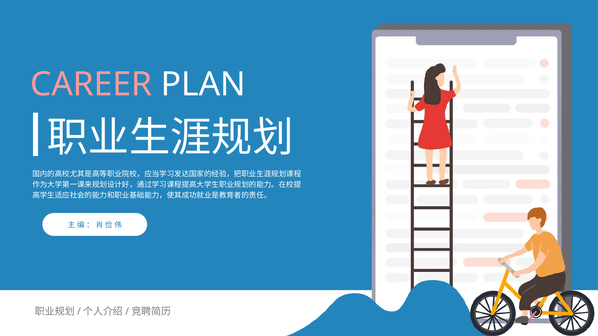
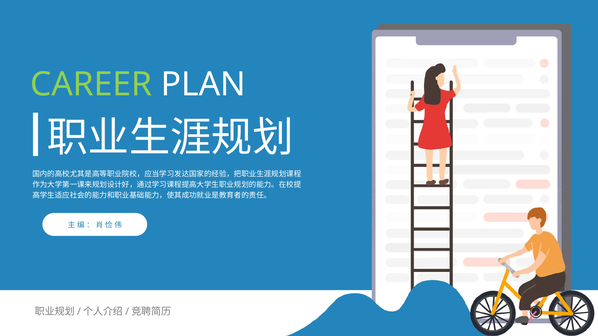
CAREER colour: pink -> light green
